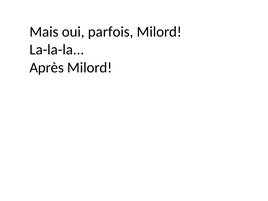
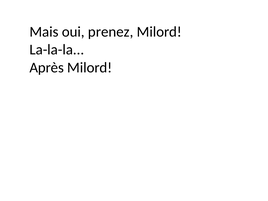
parfois: parfois -> prenez
